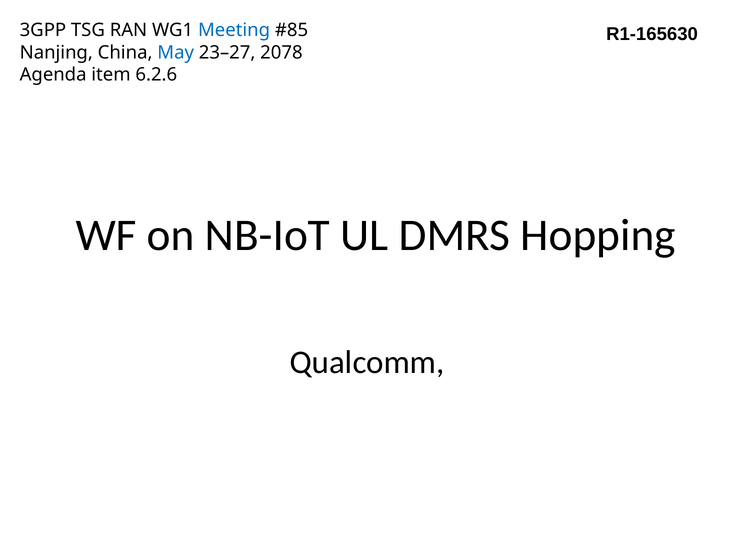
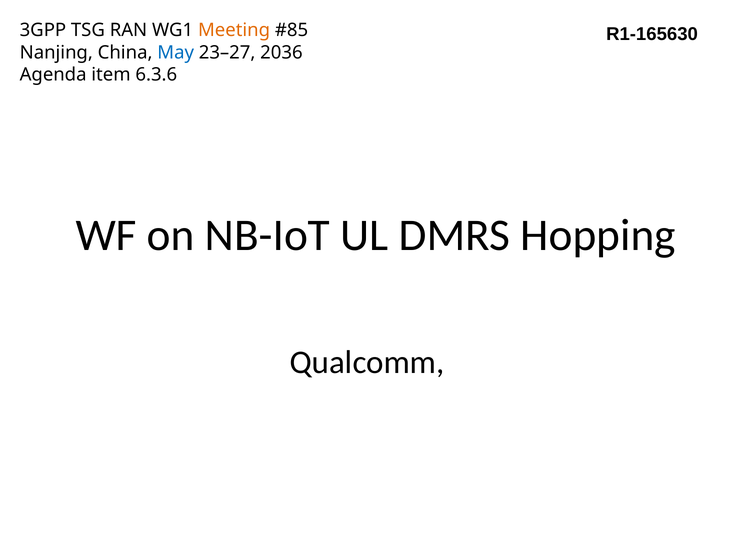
Meeting colour: blue -> orange
2078: 2078 -> 2036
6.2.6: 6.2.6 -> 6.3.6
